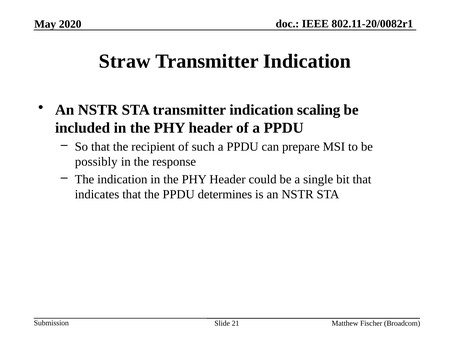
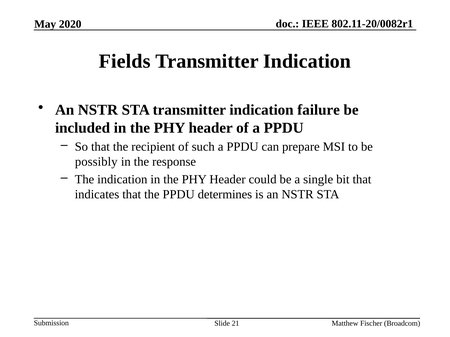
Straw: Straw -> Fields
scaling: scaling -> failure
